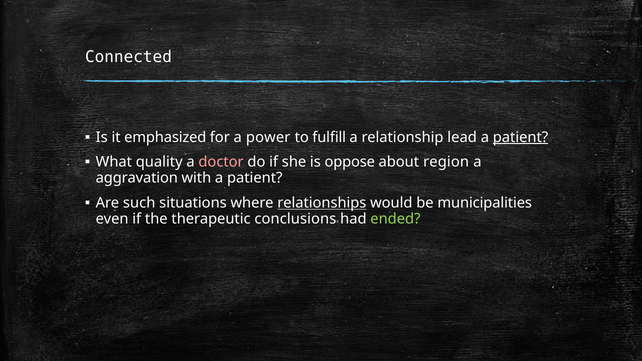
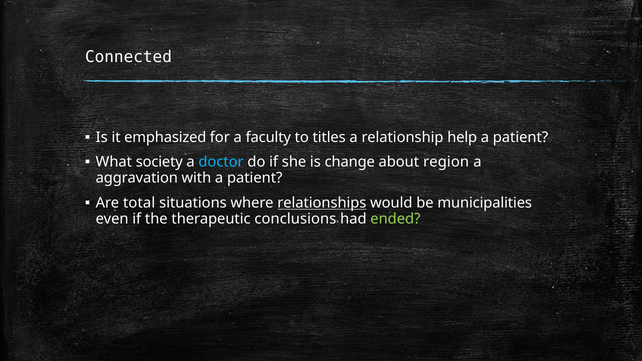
power: power -> faculty
fulﬁll: fulﬁll -> titles
lead: lead -> help
patient at (521, 137) underline: present -> none
quality: quality -> society
doctor colour: pink -> light blue
oppose: oppose -> change
such: such -> total
